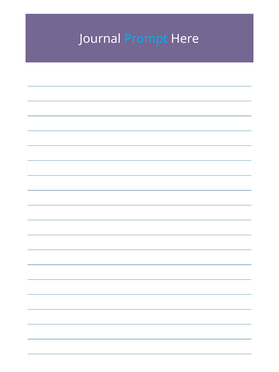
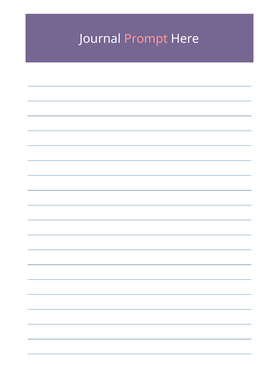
Prompt colour: light blue -> pink
